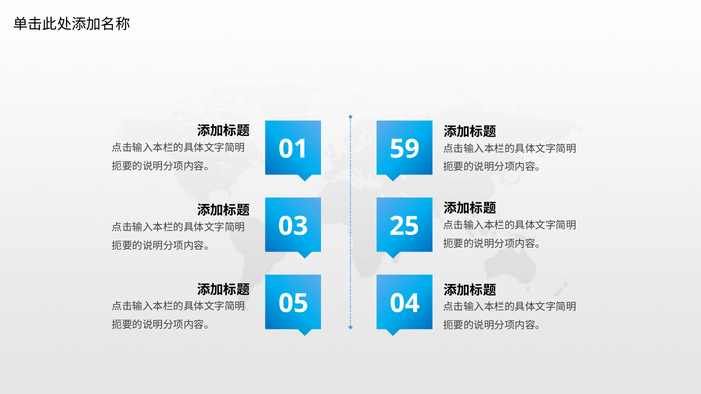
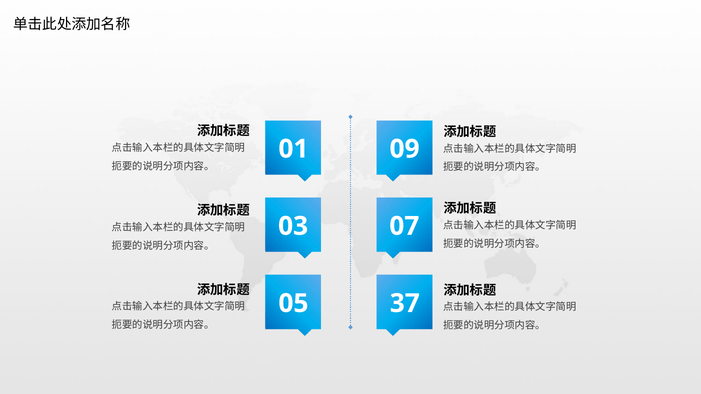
59: 59 -> 09
25: 25 -> 07
04: 04 -> 37
